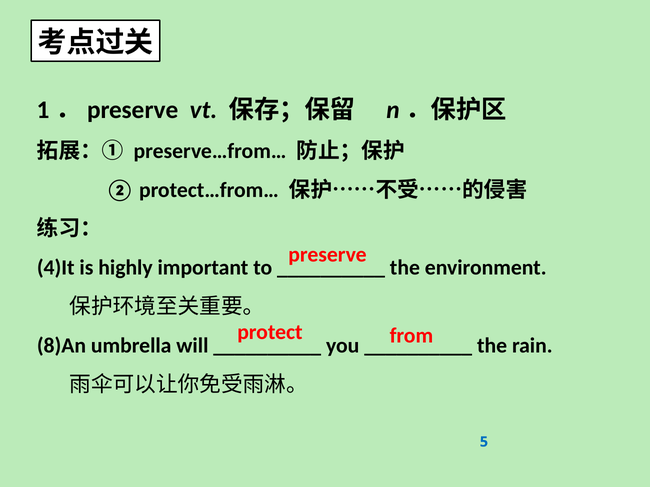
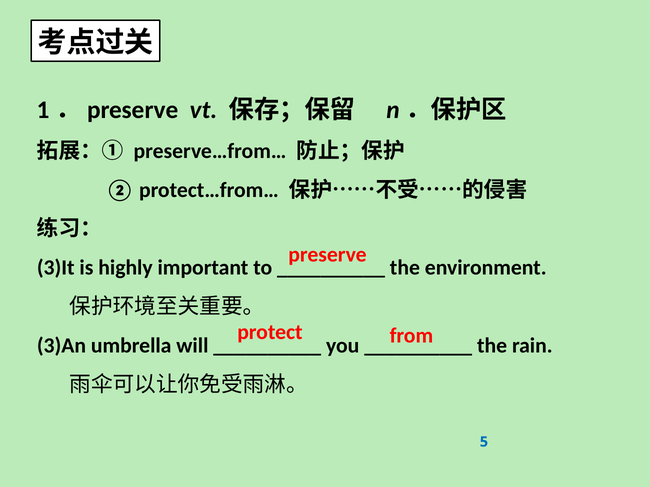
4)It: 4)It -> 3)It
8)An: 8)An -> 3)An
